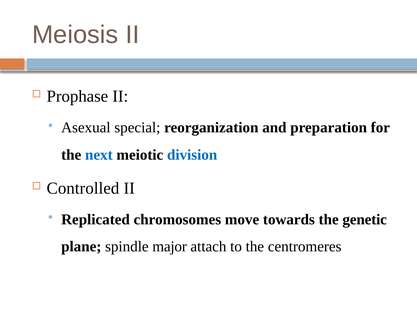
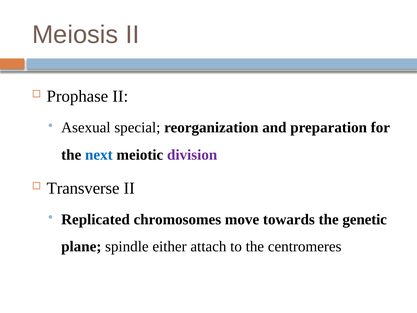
division colour: blue -> purple
Controlled: Controlled -> Transverse
major: major -> either
